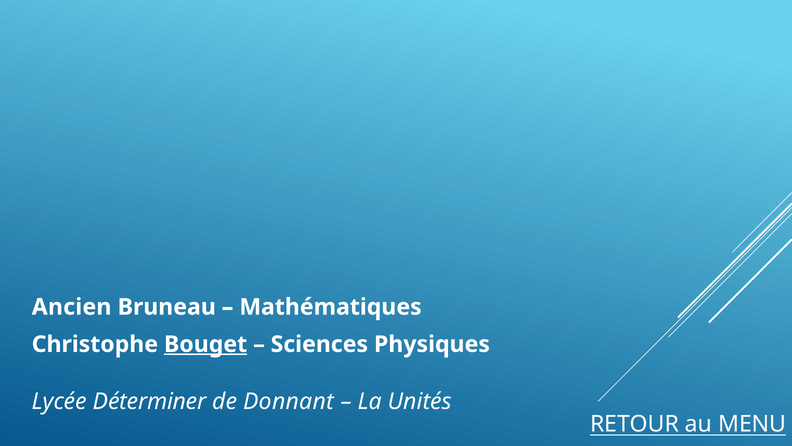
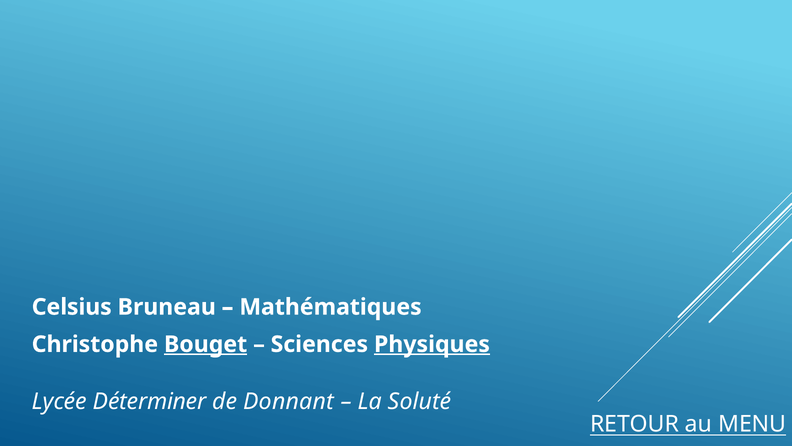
Ancien: Ancien -> Celsius
Physiques underline: none -> present
Unités: Unités -> Soluté
